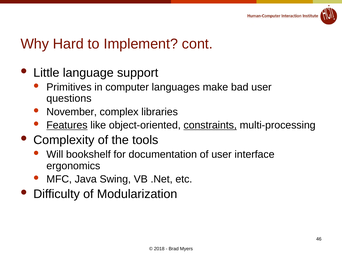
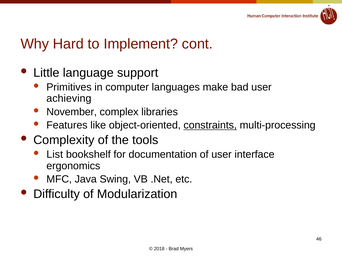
questions: questions -> achieving
Features underline: present -> none
Will: Will -> List
